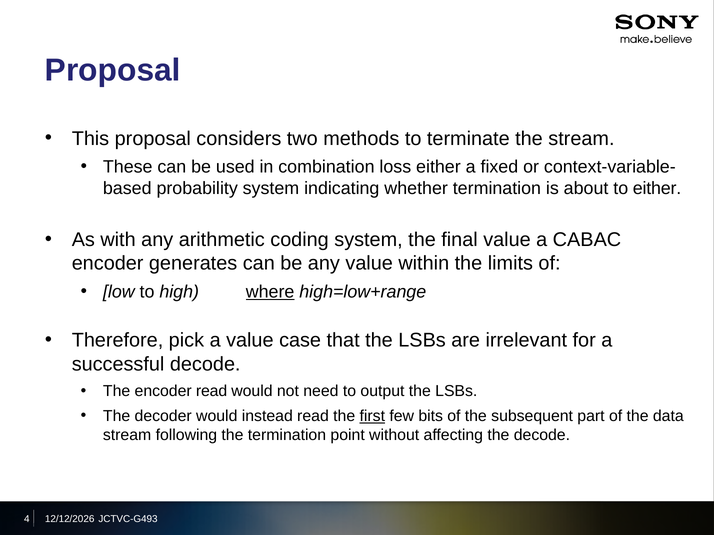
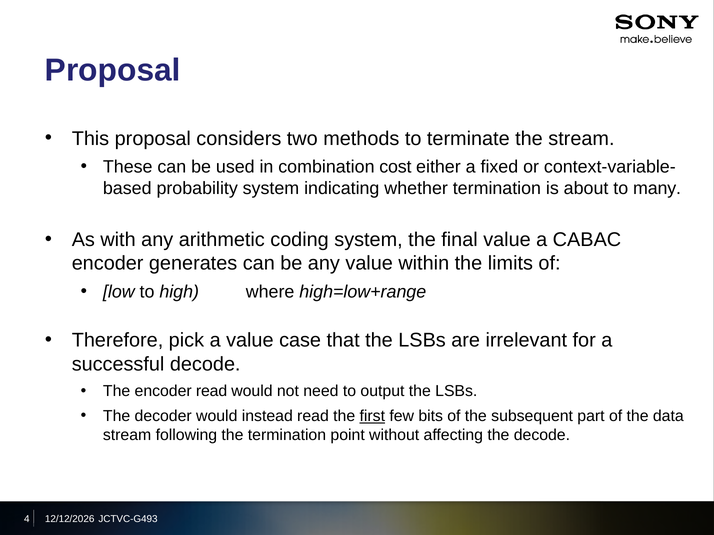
loss: loss -> cost
to either: either -> many
where underline: present -> none
